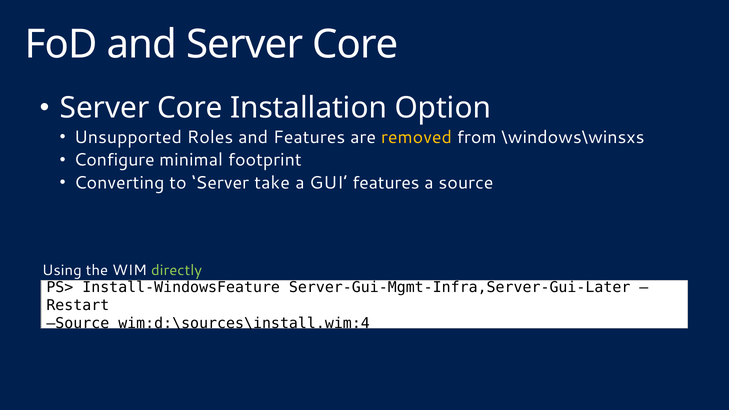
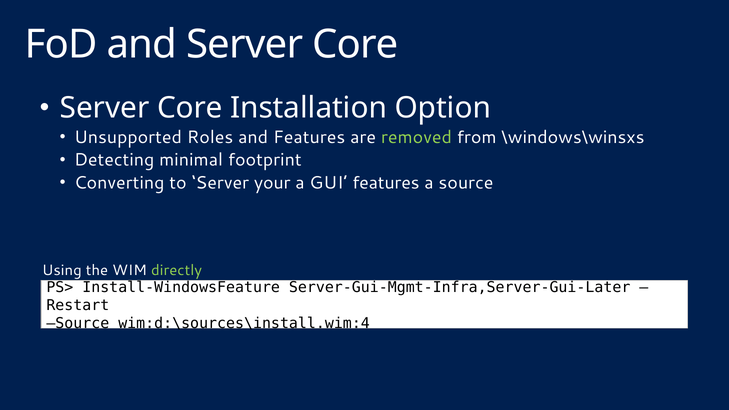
removed colour: yellow -> light green
Configure: Configure -> Detecting
take: take -> your
